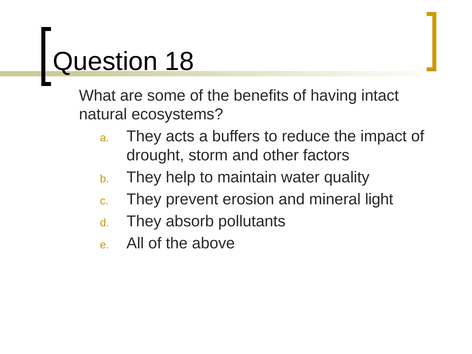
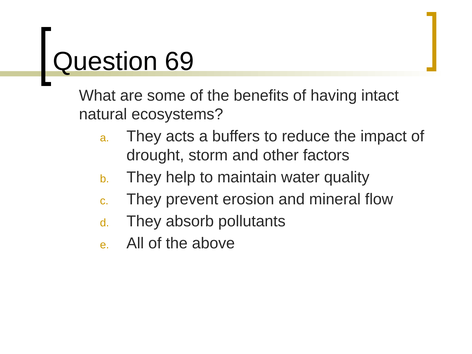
18: 18 -> 69
light: light -> flow
